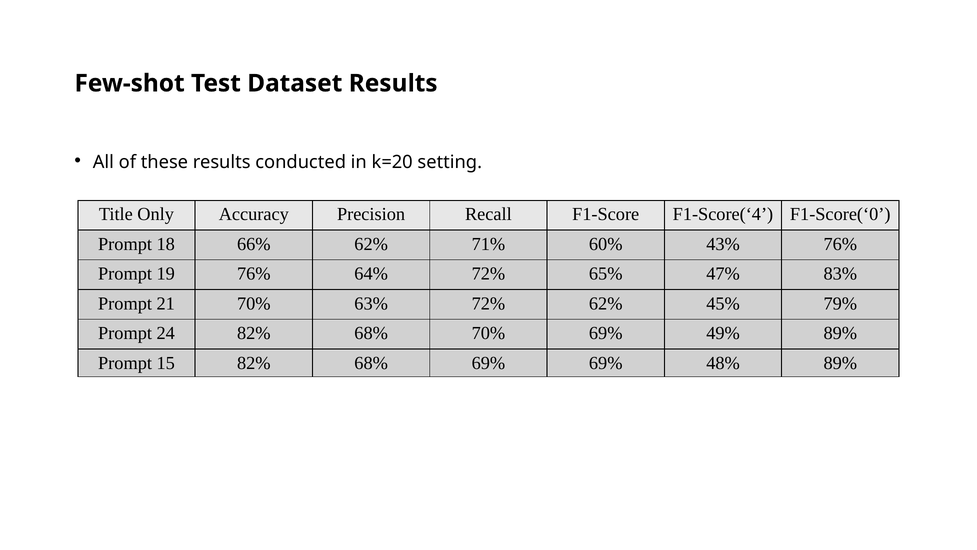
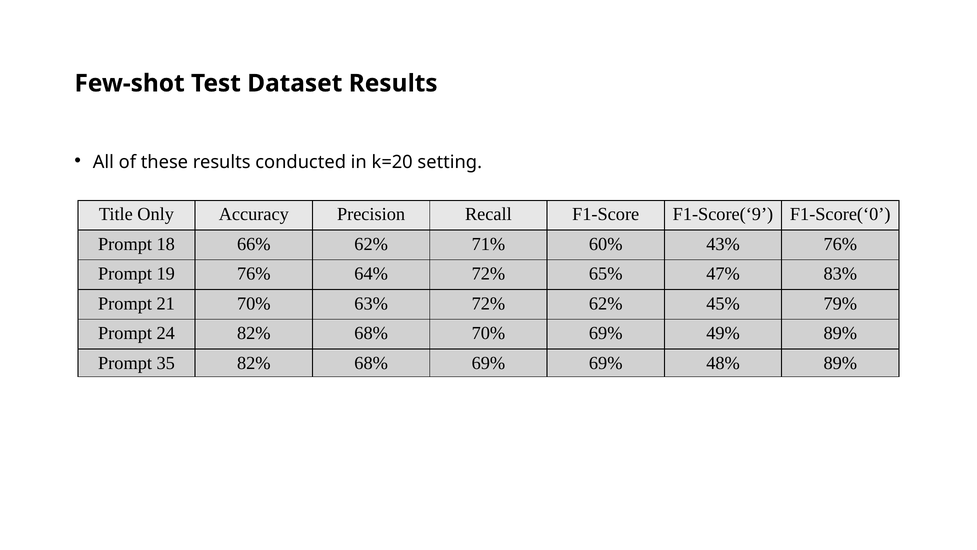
F1-Score(‘4: F1-Score(‘4 -> F1-Score(‘9
15: 15 -> 35
